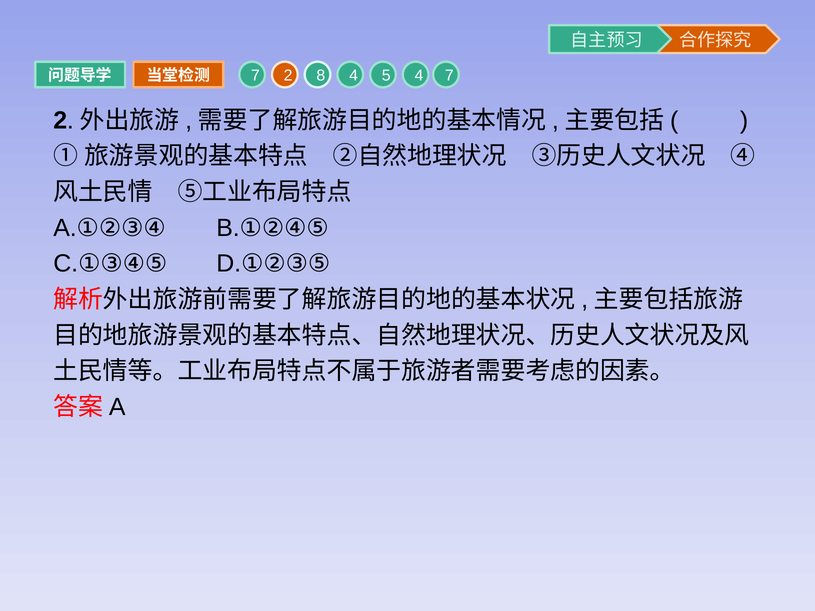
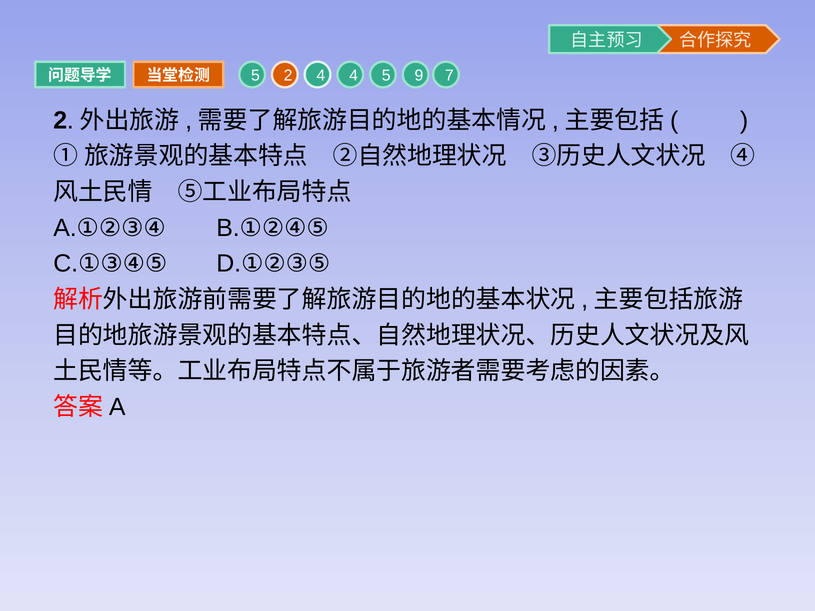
7 at (255, 76): 7 -> 5
2 8: 8 -> 4
5 4: 4 -> 9
